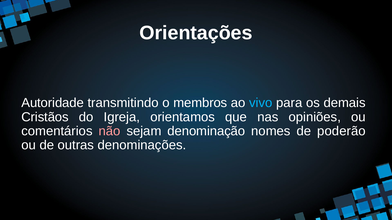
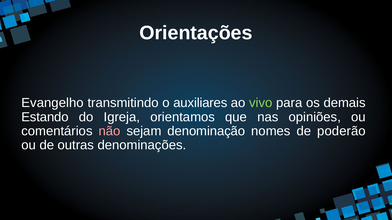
Autoridade: Autoridade -> Evangelho
membros: membros -> auxiliares
vivo colour: light blue -> light green
Cristãos: Cristãos -> Estando
